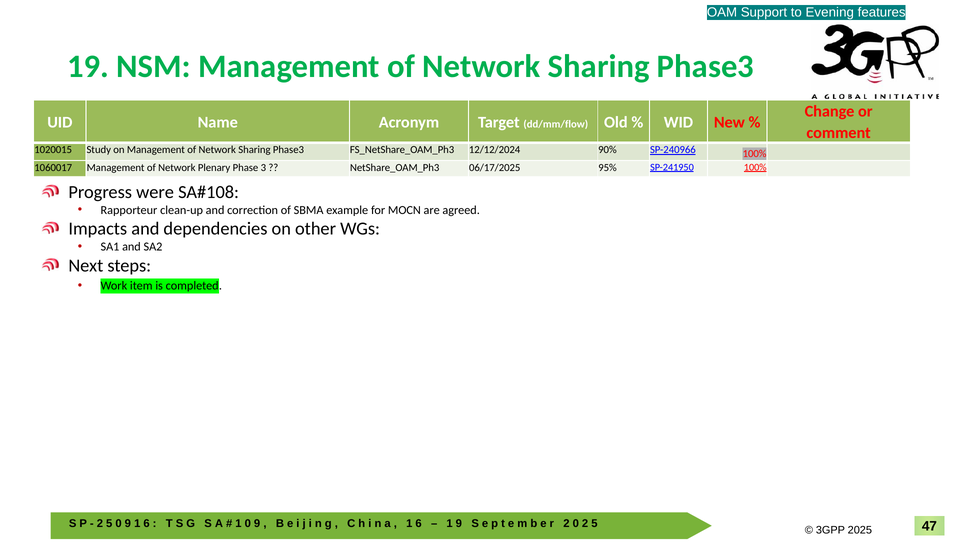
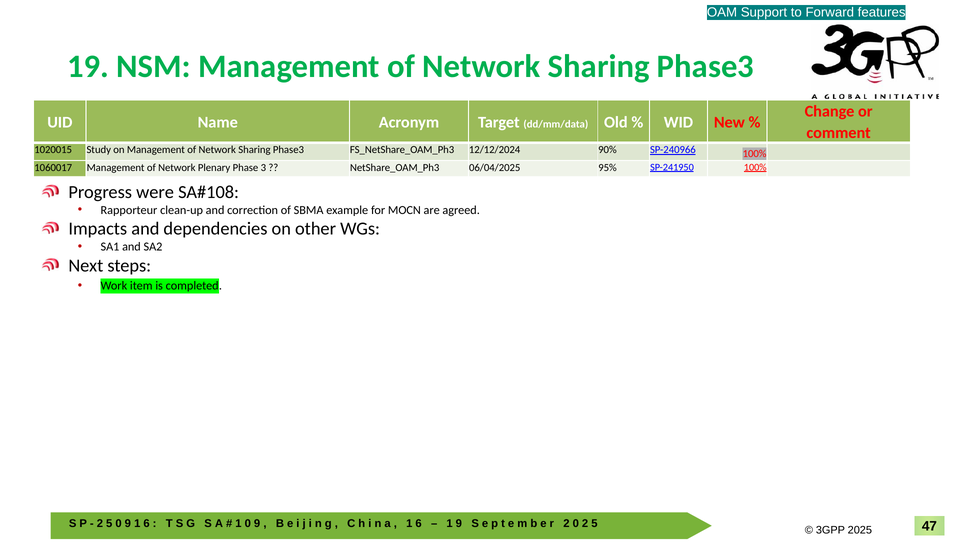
Evening: Evening -> Forward
dd/mm/flow: dd/mm/flow -> dd/mm/data
06/17/2025: 06/17/2025 -> 06/04/2025
